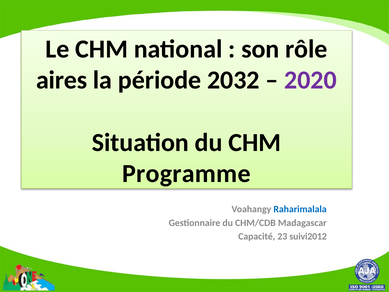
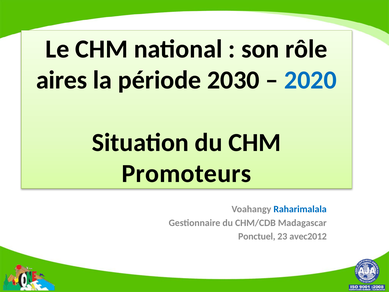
2032: 2032 -> 2030
2020 colour: purple -> blue
Programme: Programme -> Promoteurs
Capacité: Capacité -> Ponctuel
suivi2012: suivi2012 -> avec2012
